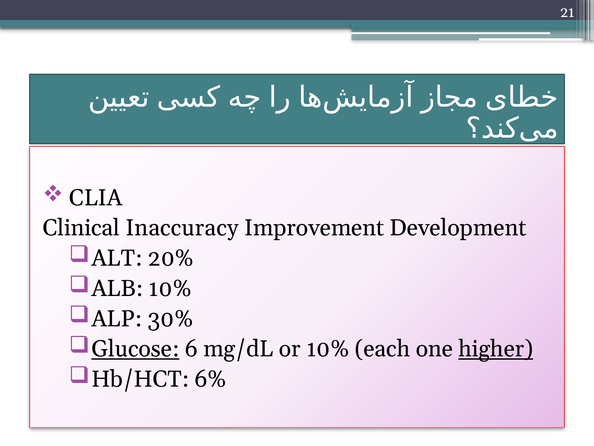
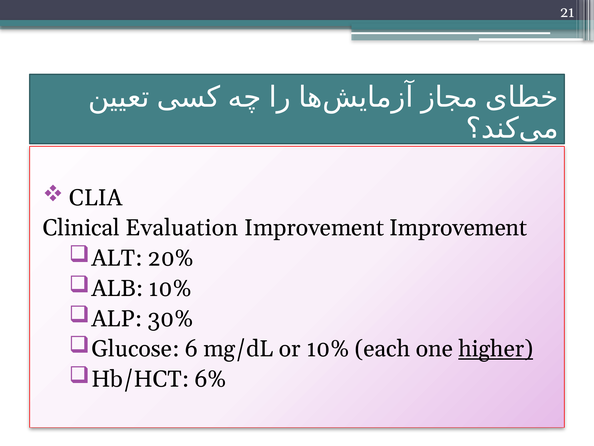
Inaccuracy: Inaccuracy -> Evaluation
Improvement Development: Development -> Improvement
Glucose underline: present -> none
